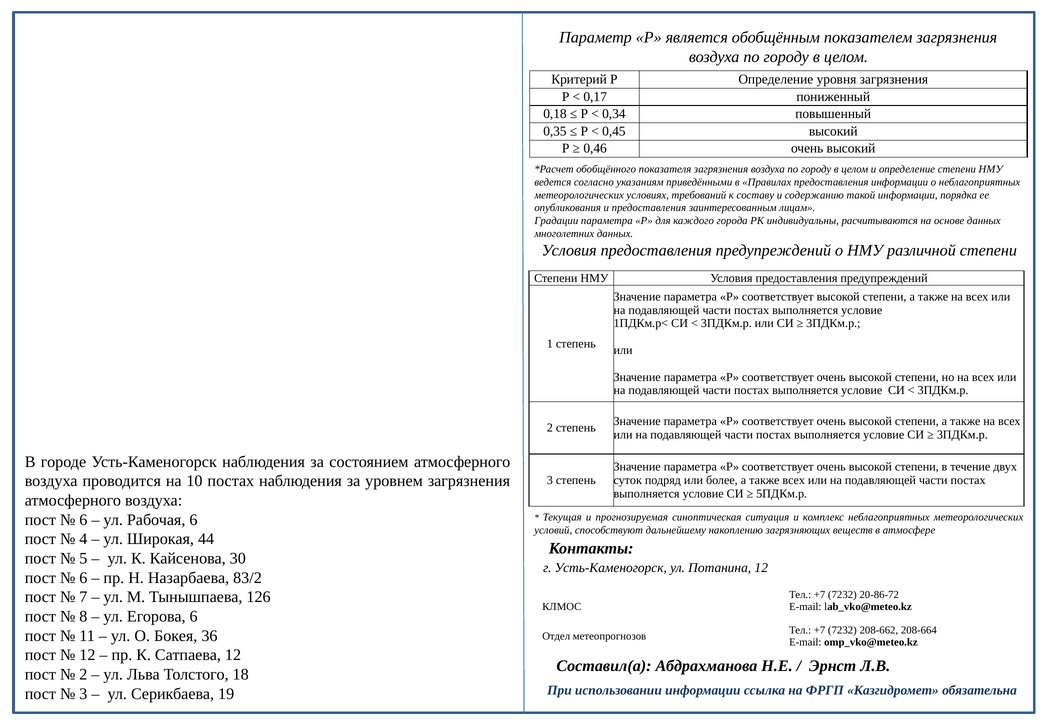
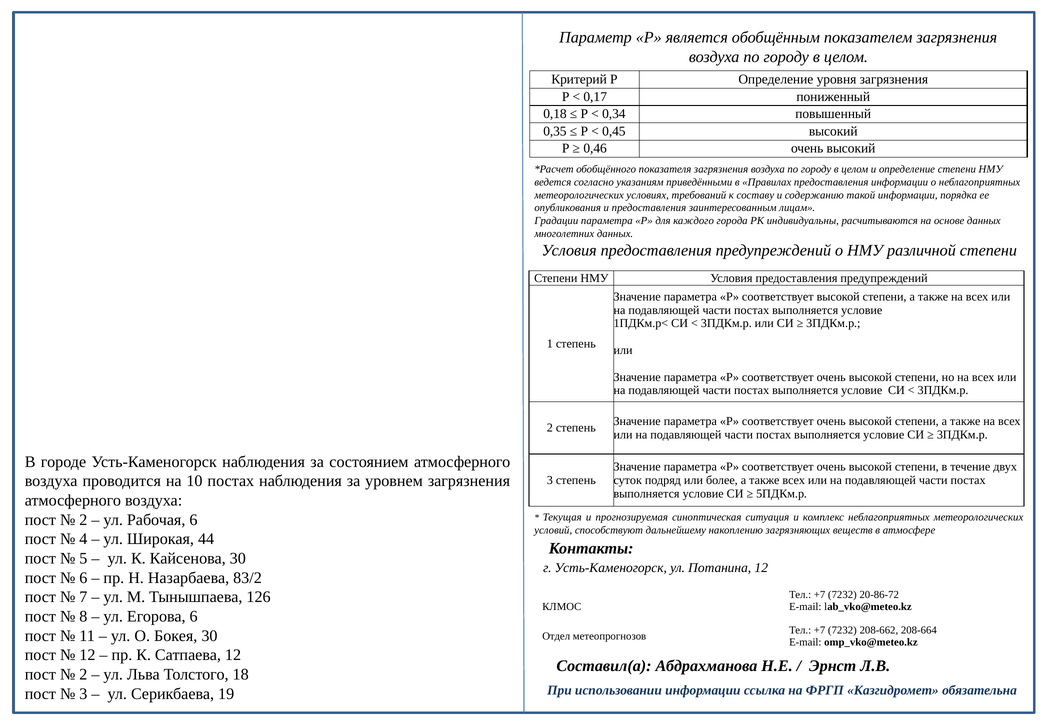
6 at (83, 520): 6 -> 2
Бокея 36: 36 -> 30
